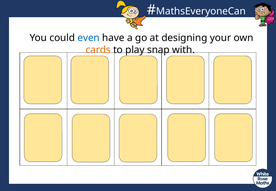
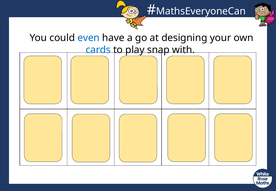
cards colour: orange -> blue
